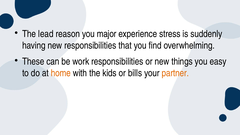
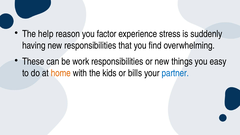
lead: lead -> help
major: major -> factor
partner colour: orange -> blue
